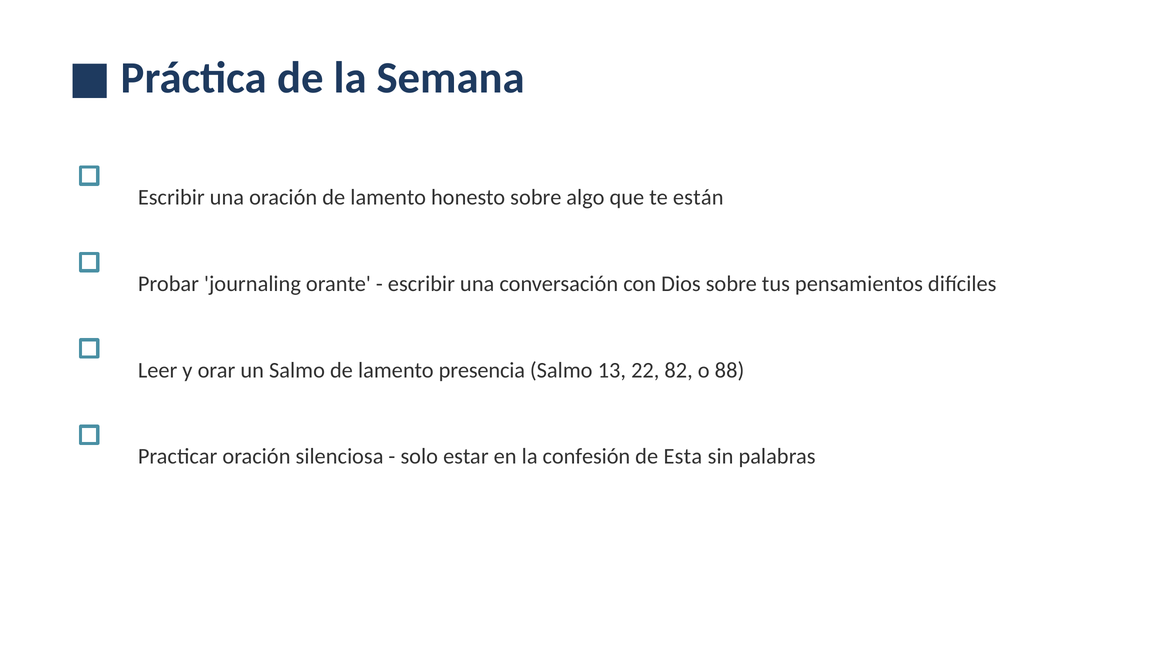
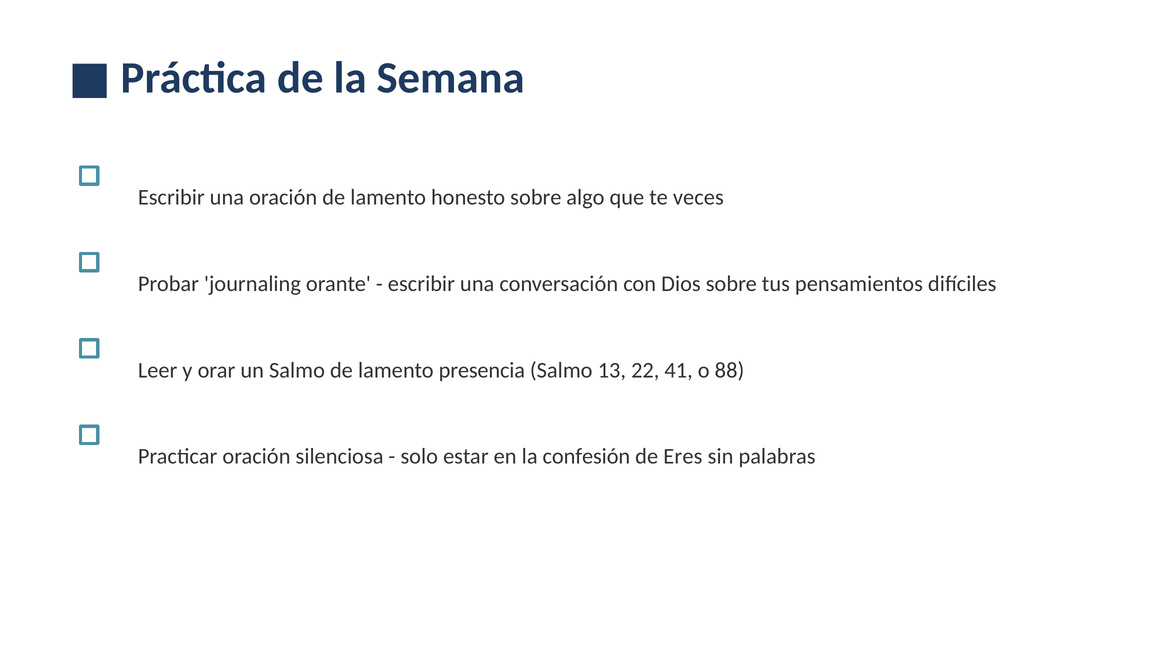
están: están -> veces
82: 82 -> 41
Esta: Esta -> Eres
